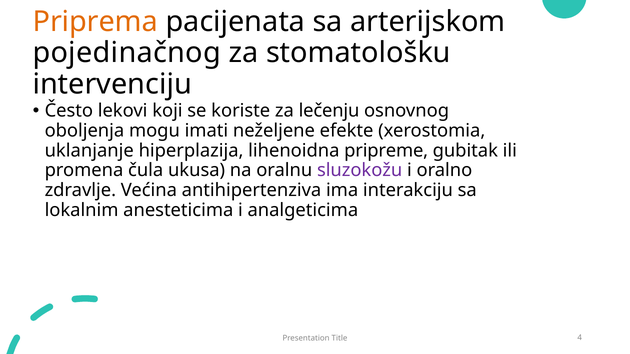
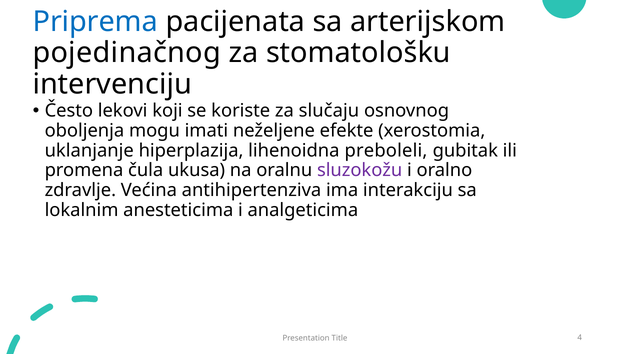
Priprema colour: orange -> blue
lečenju: lečenju -> slučaju
pripreme: pripreme -> preboleli
